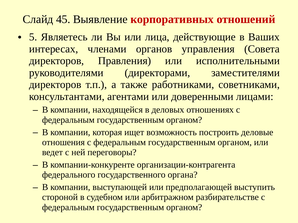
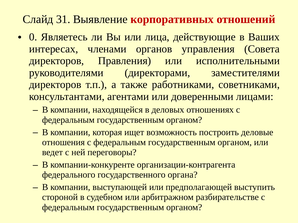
45: 45 -> 31
5: 5 -> 0
